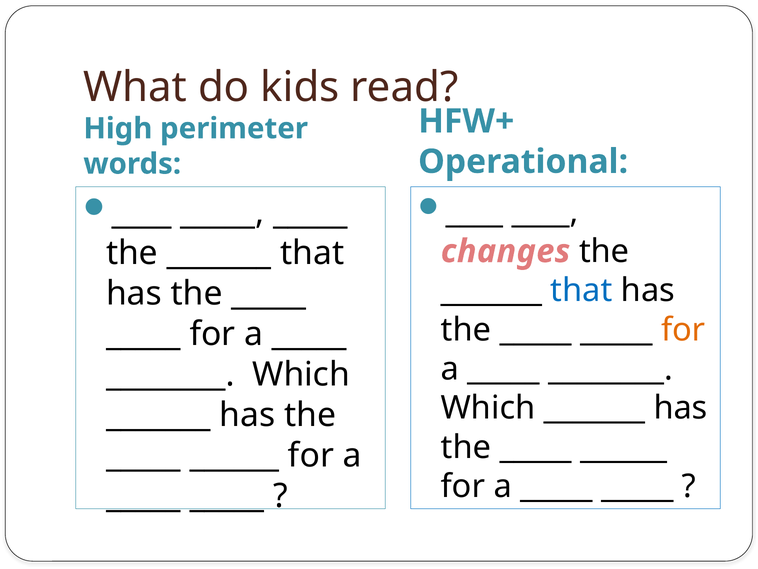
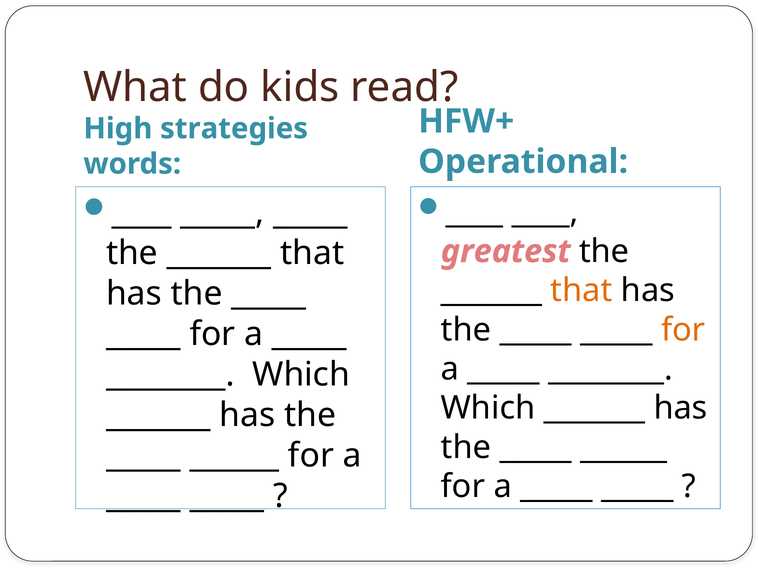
perimeter: perimeter -> strategies
changes: changes -> greatest
that at (581, 290) colour: blue -> orange
